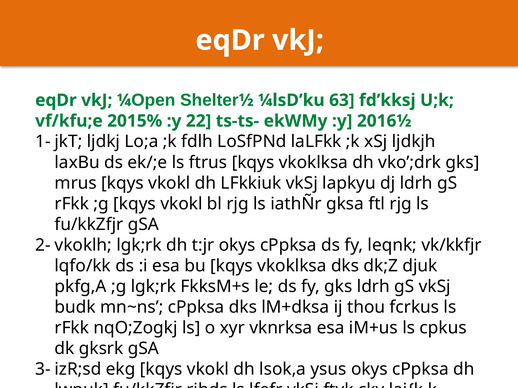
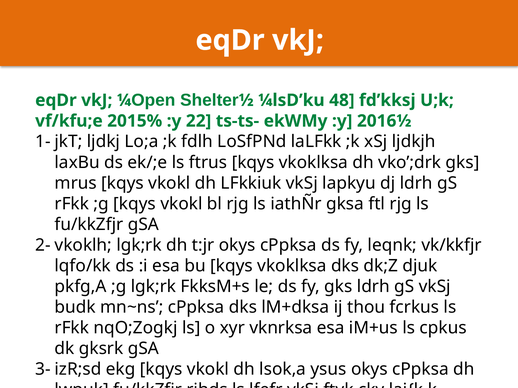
63: 63 -> 48
